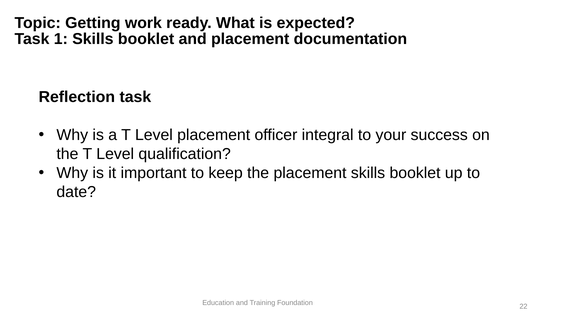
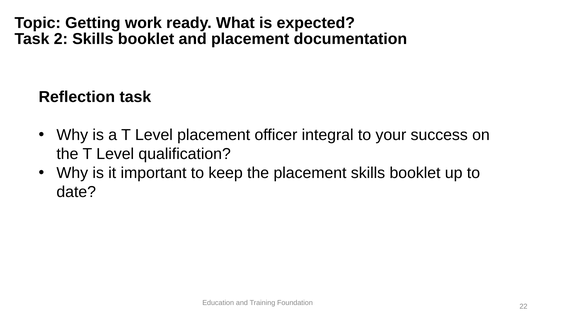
1: 1 -> 2
